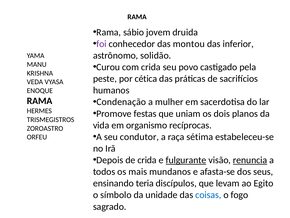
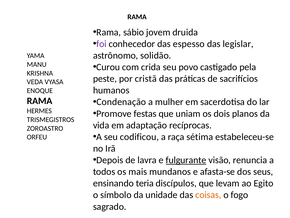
montou: montou -> espesso
inferior: inferior -> legislar
cética: cética -> cristã
organismo: organismo -> adaptação
condutor: condutor -> codificou
de crida: crida -> lavra
renuncia underline: present -> none
coisas colour: blue -> orange
